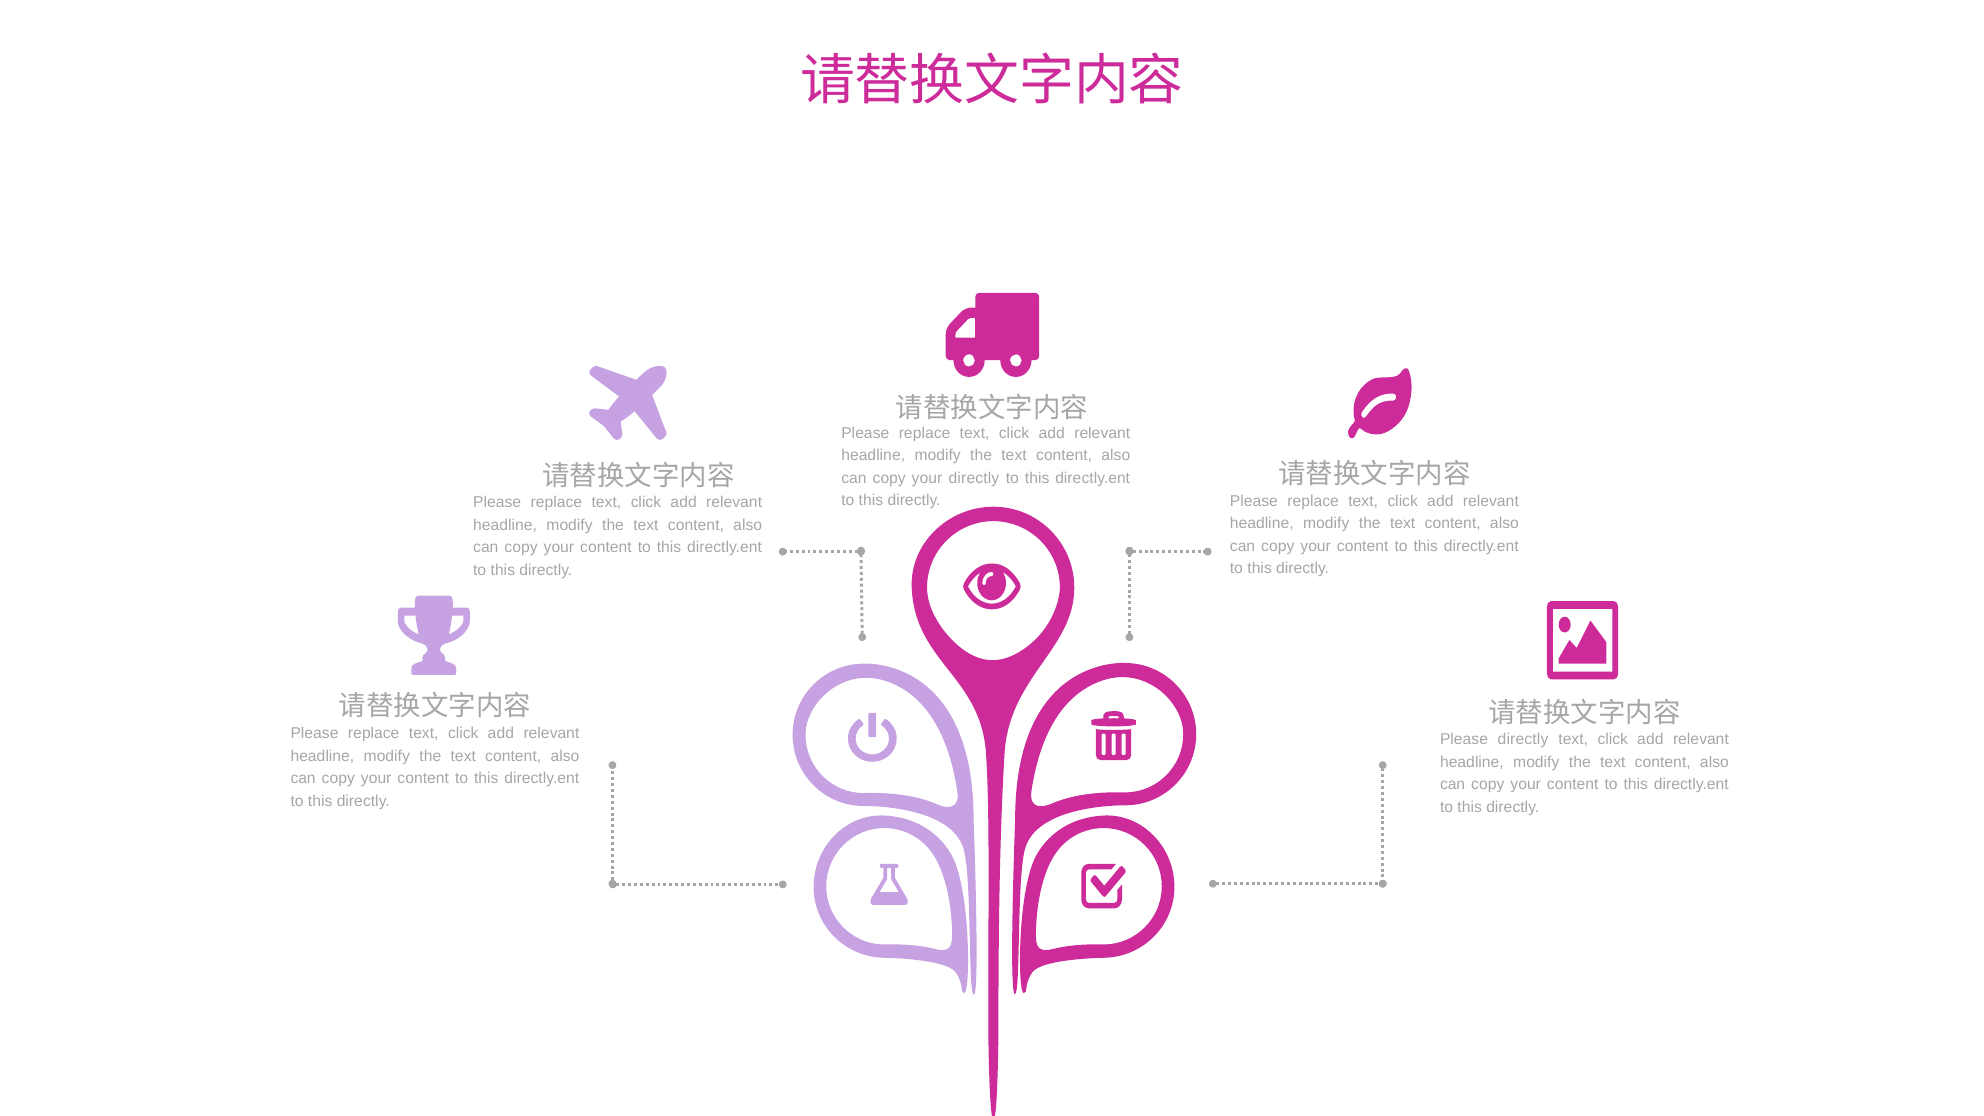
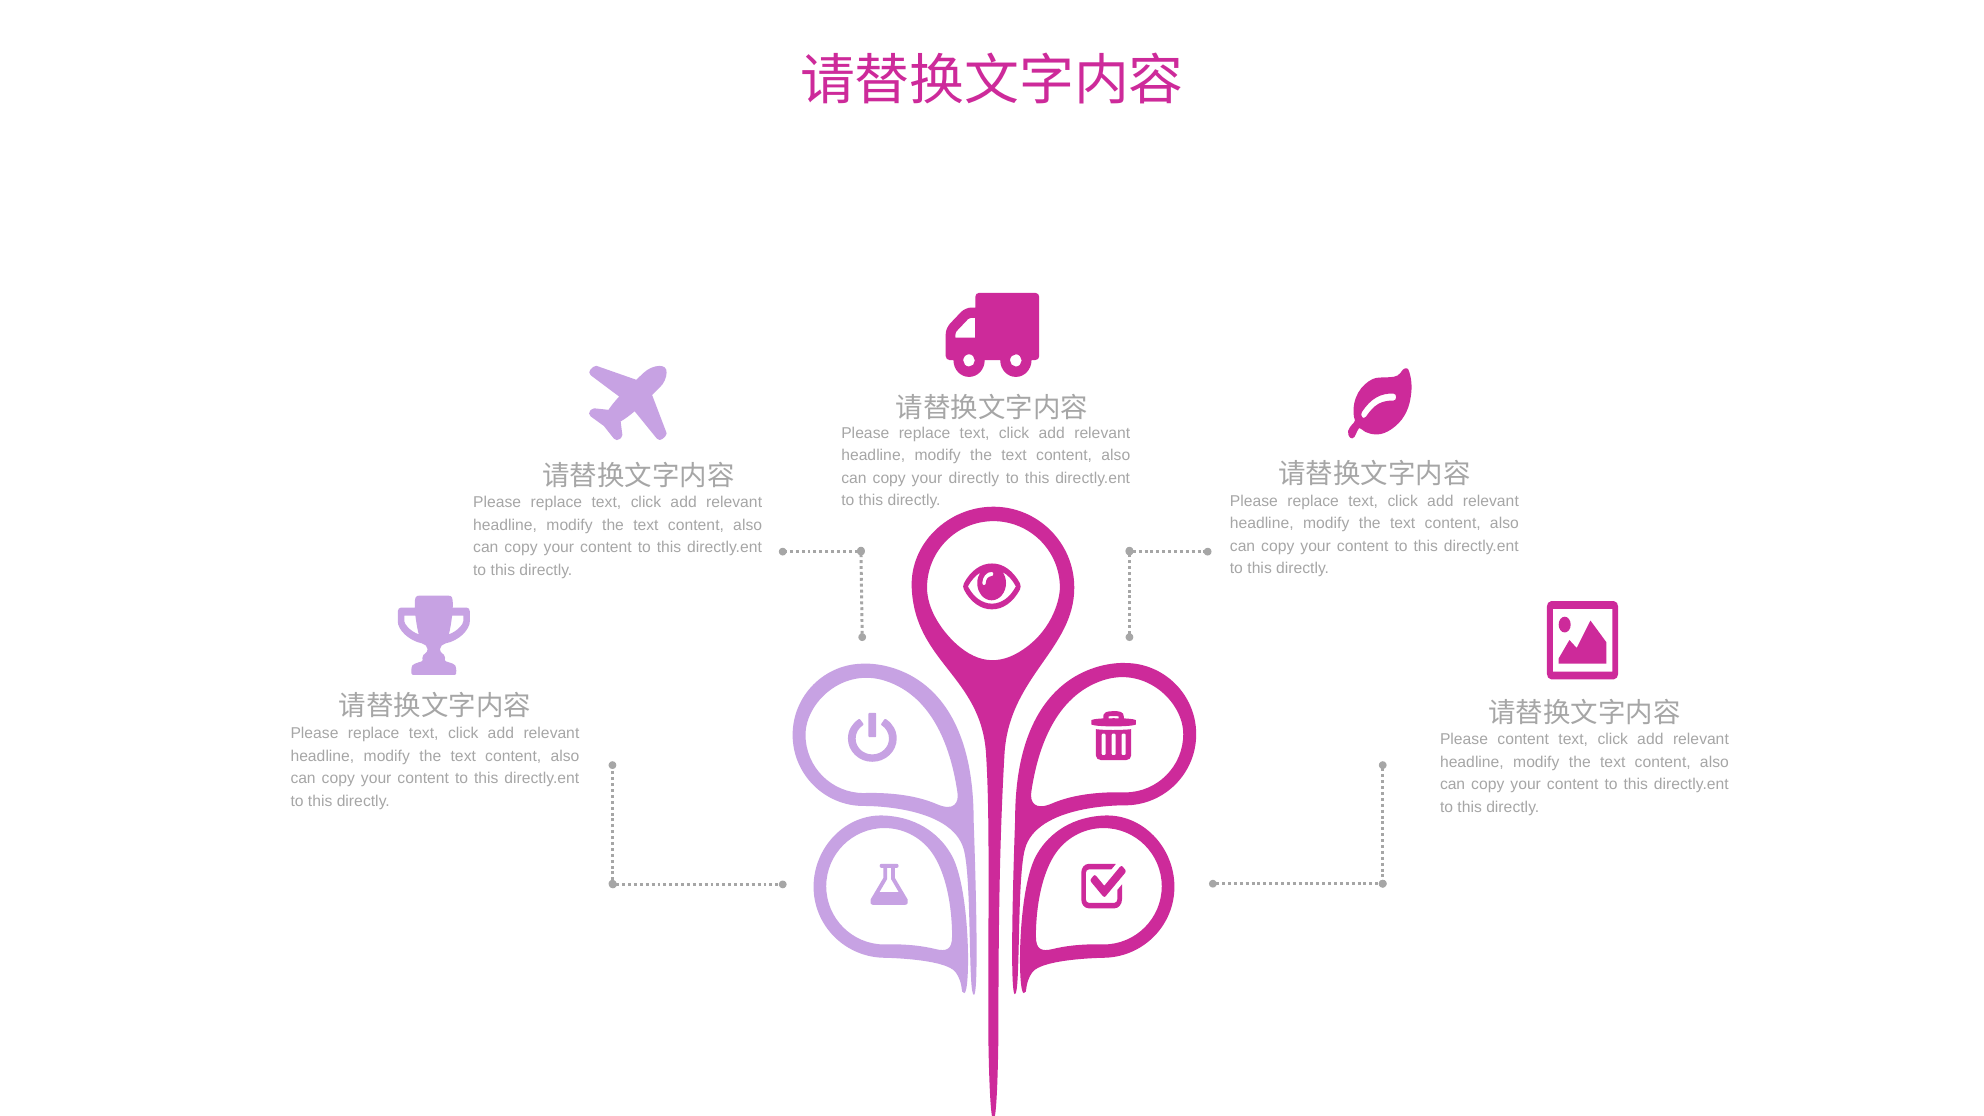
Please directly: directly -> content
